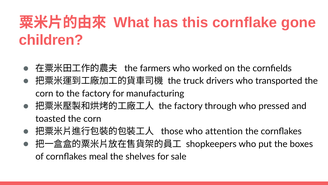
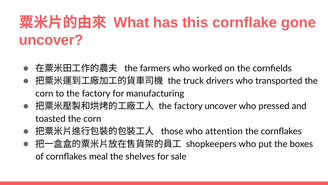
children at (51, 40): children -> uncover
factory through: through -> uncover
